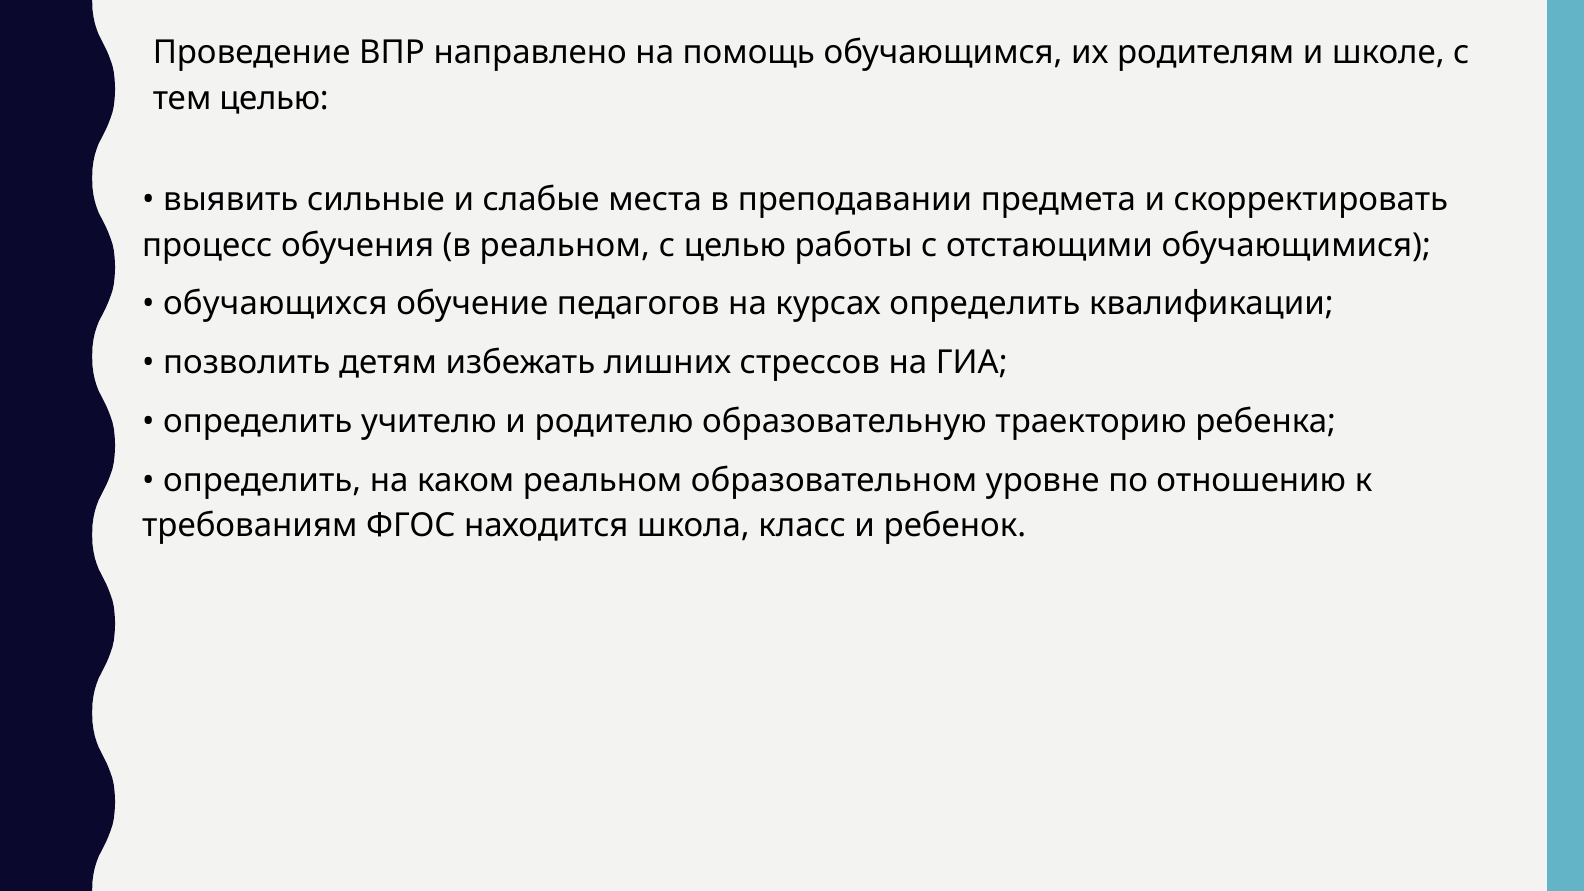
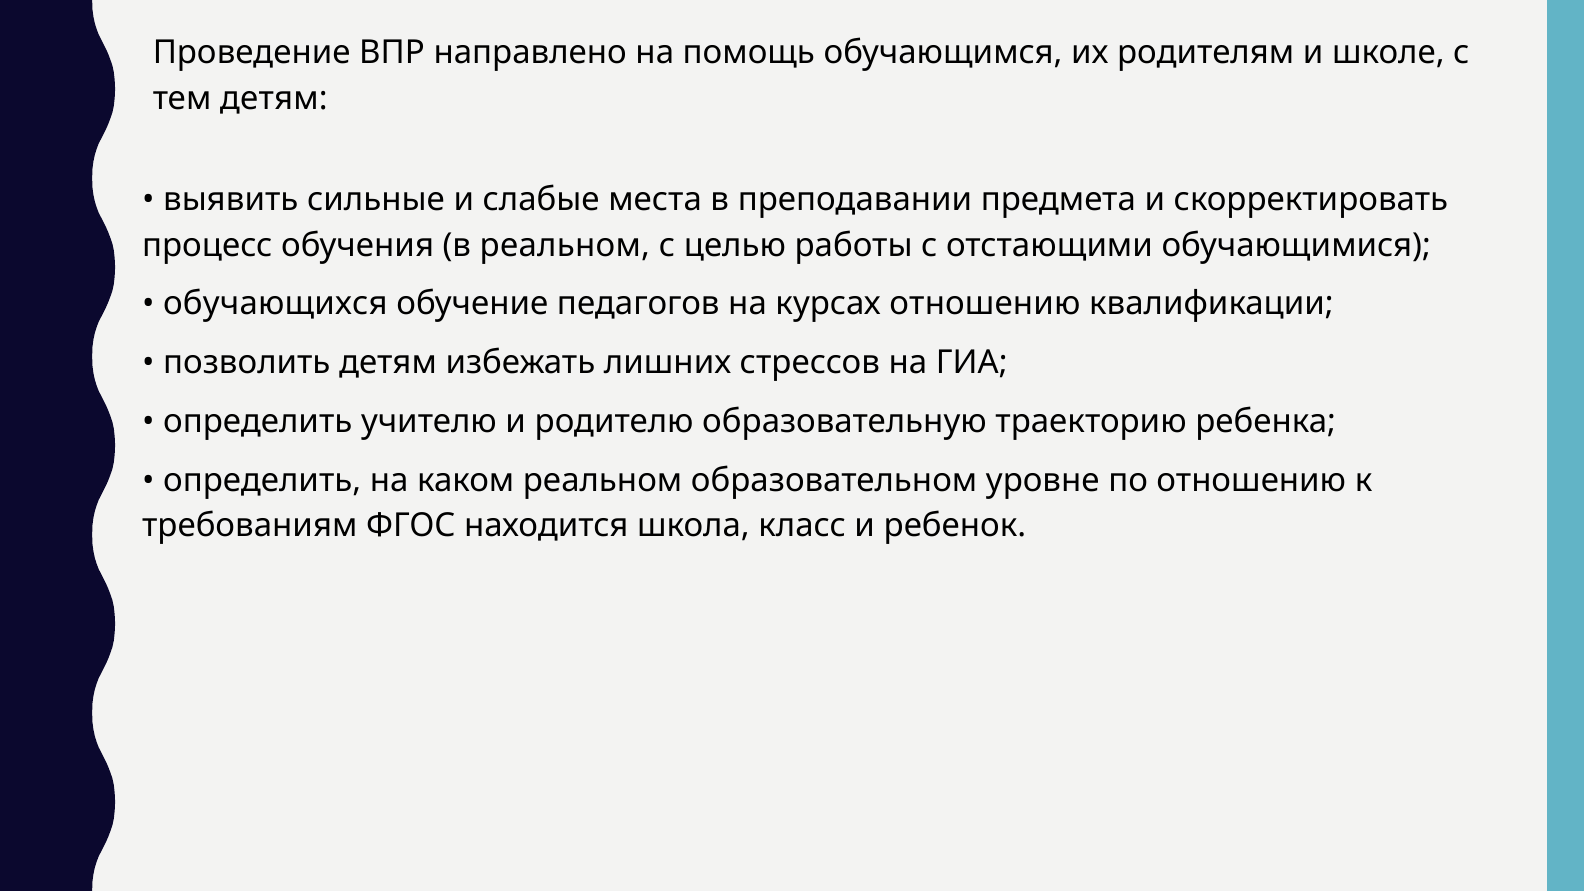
тем целью: целью -> детям
курсах определить: определить -> отношению
